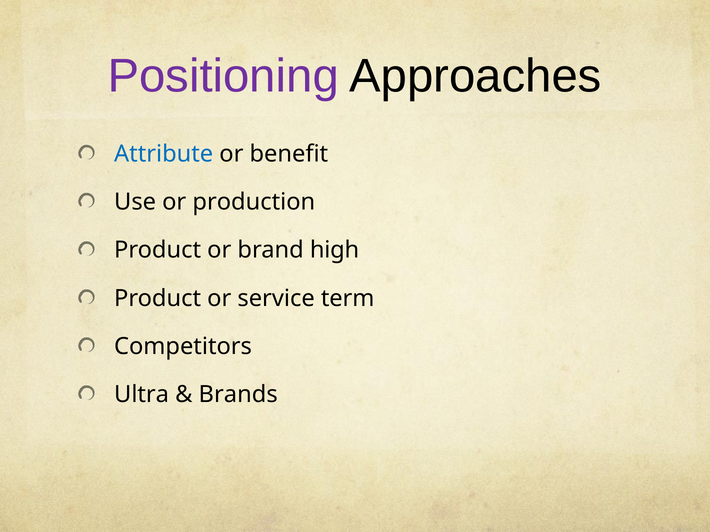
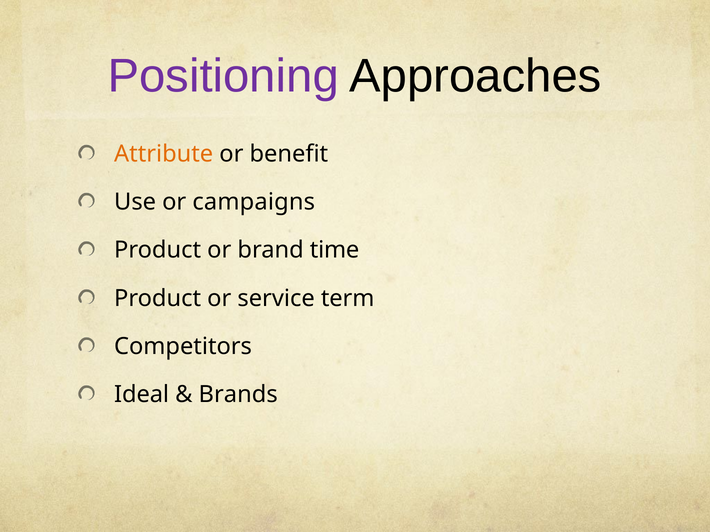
Attribute colour: blue -> orange
production: production -> campaigns
high: high -> time
Ultra: Ultra -> Ideal
